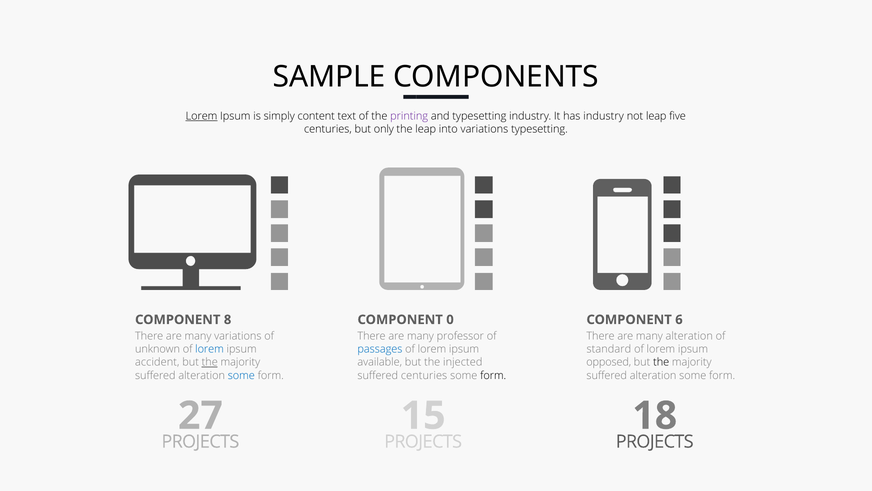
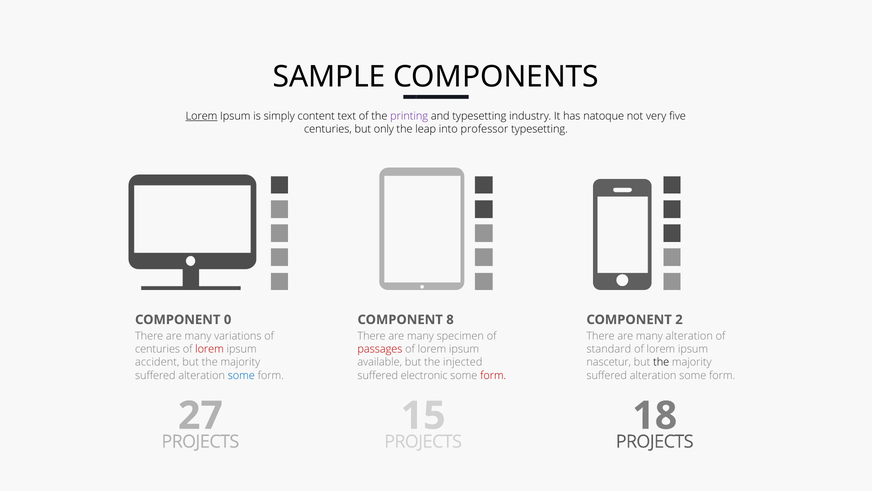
has industry: industry -> natoque
not leap: leap -> very
into variations: variations -> professor
8: 8 -> 0
0: 0 -> 8
6: 6 -> 2
professor: professor -> specimen
unknown at (158, 349): unknown -> centuries
lorem at (209, 349) colour: blue -> red
passages colour: blue -> red
the at (210, 362) underline: present -> none
opposed: opposed -> nascetur
suffered centuries: centuries -> electronic
form at (493, 375) colour: black -> red
